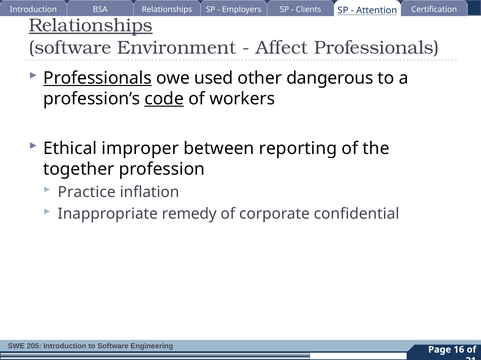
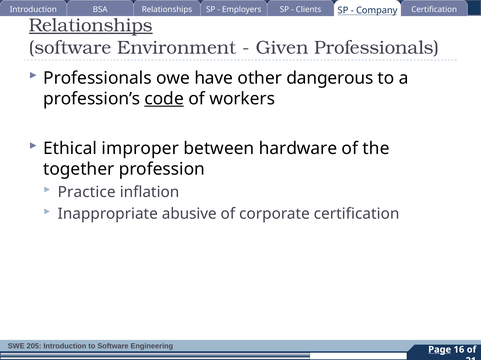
Attention: Attention -> Company
Affect: Affect -> Given
Professionals at (97, 78) underline: present -> none
used: used -> have
reporting: reporting -> hardware
remedy: remedy -> abusive
corporate confidential: confidential -> certification
Page underline: none -> present
